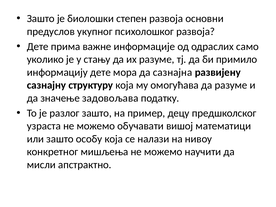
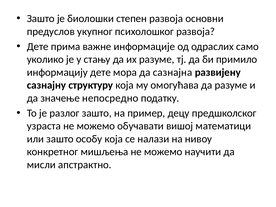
задовољава: задовољава -> непосредно
